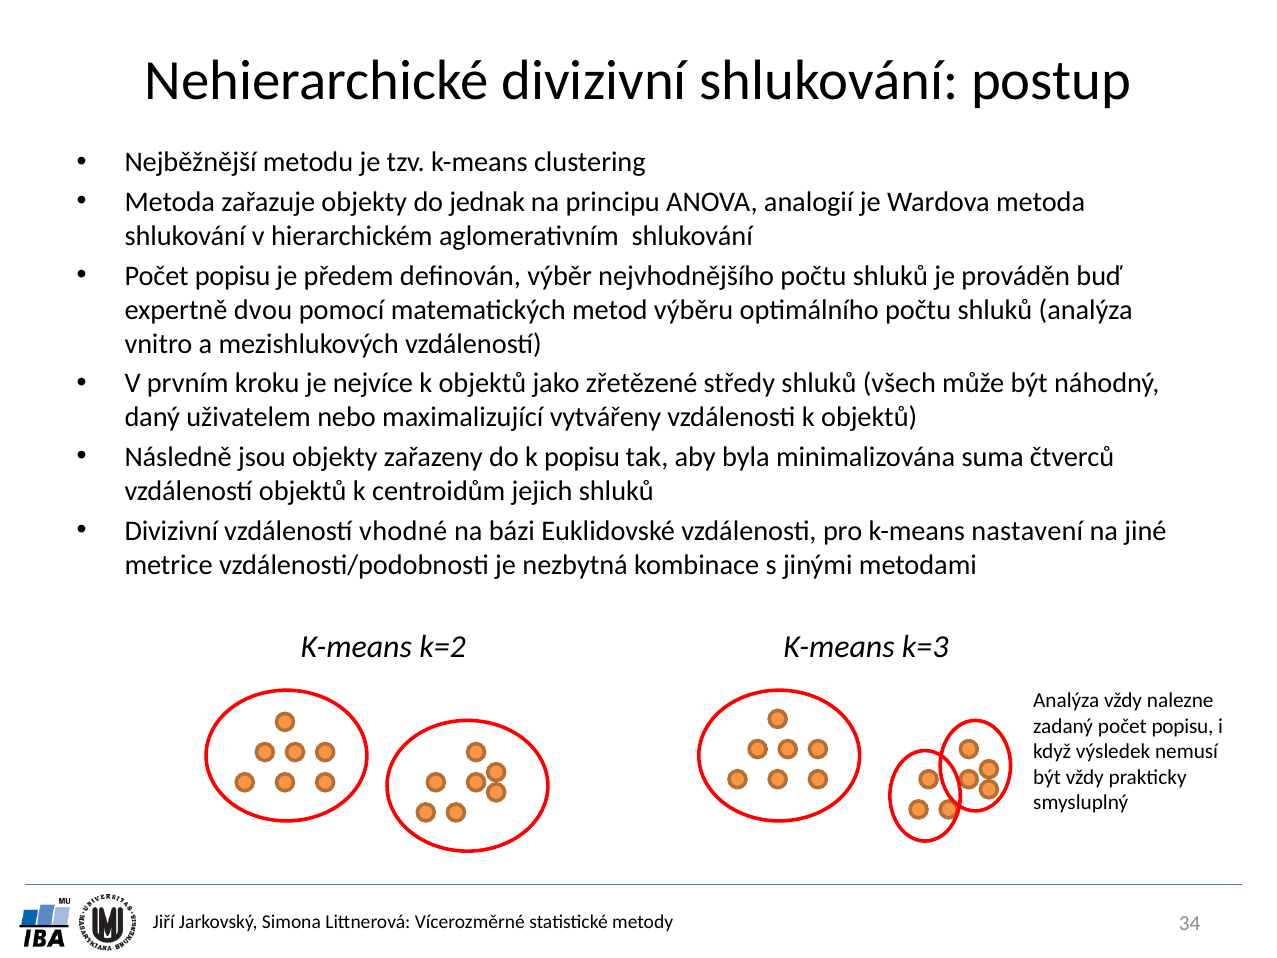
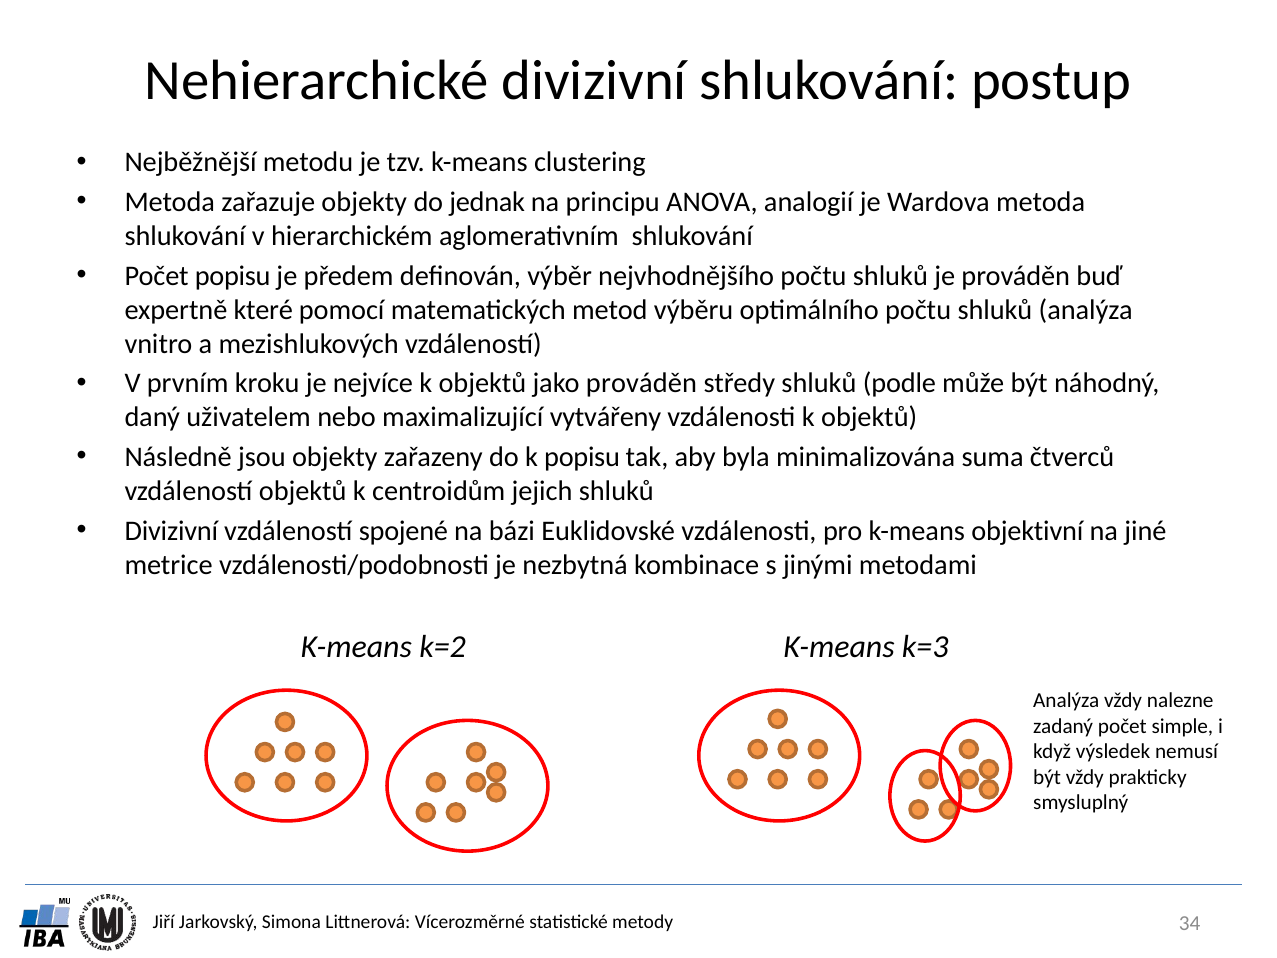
dvou: dvou -> které
jako zřetězené: zřetězené -> prováděn
všech: všech -> podle
vhodné: vhodné -> spojené
nastavení: nastavení -> objektivní
zadaný počet popisu: popisu -> simple
